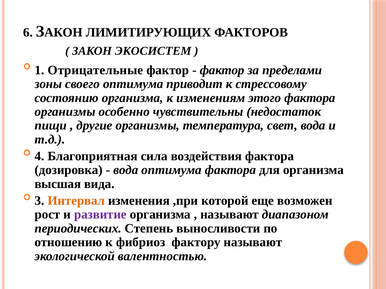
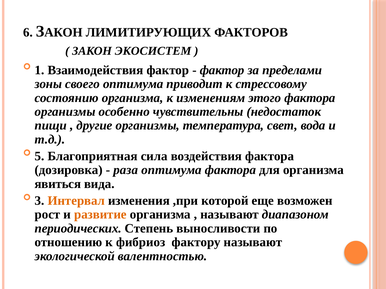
Отрицательные: Отрицательные -> Взаимодействия
4: 4 -> 5
вода at (126, 170): вода -> раза
высшая: высшая -> явиться
развитие colour: purple -> orange
